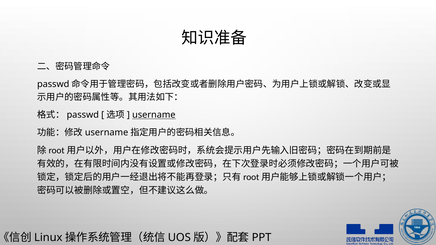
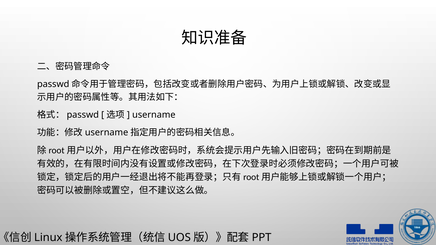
username underline: present -> none
